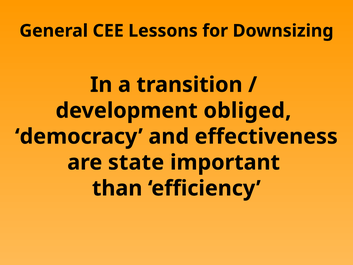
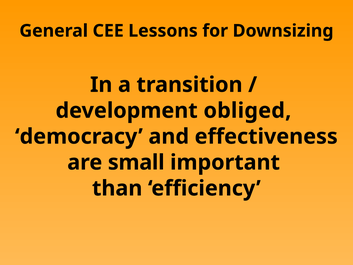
state: state -> small
